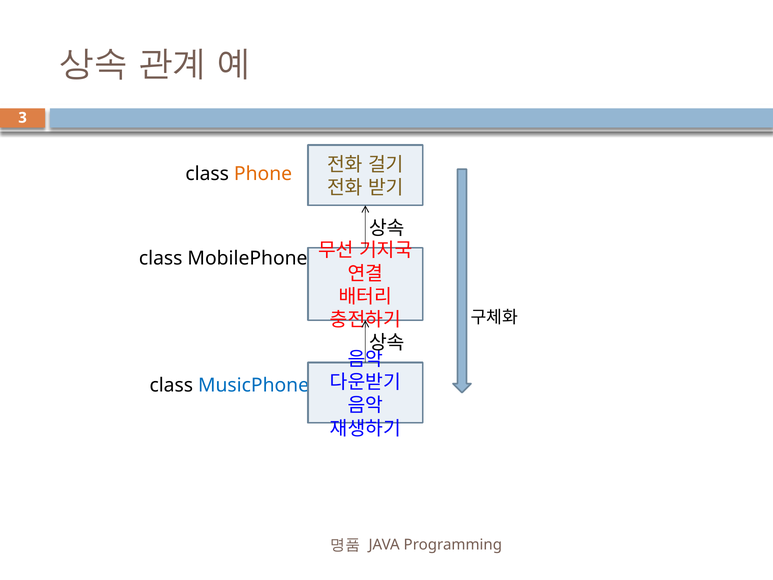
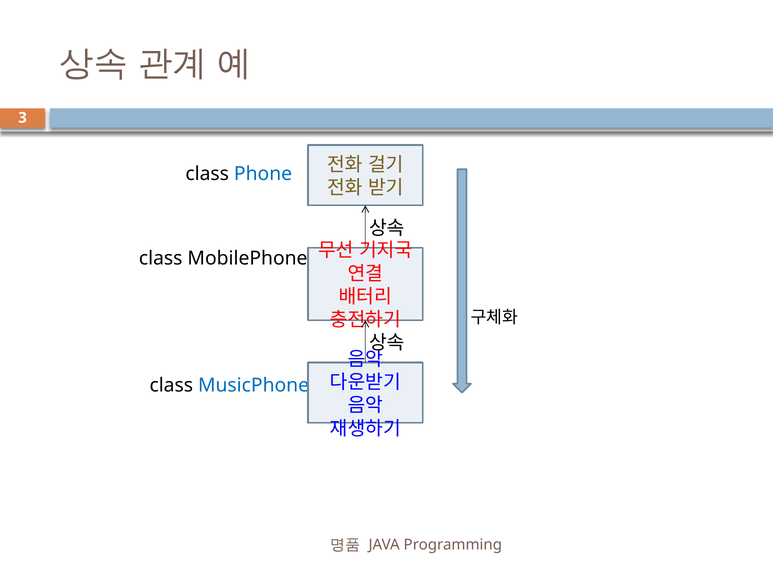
Phone colour: orange -> blue
